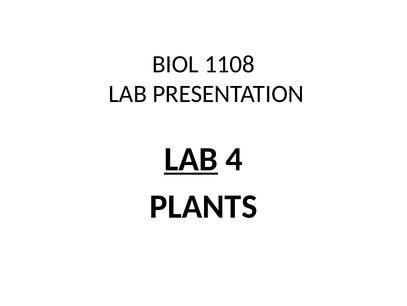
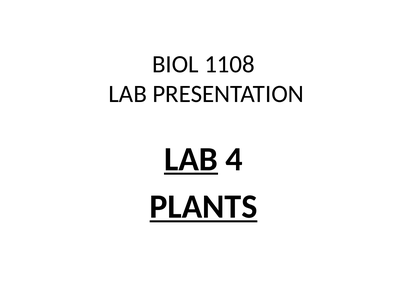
PLANTS underline: none -> present
